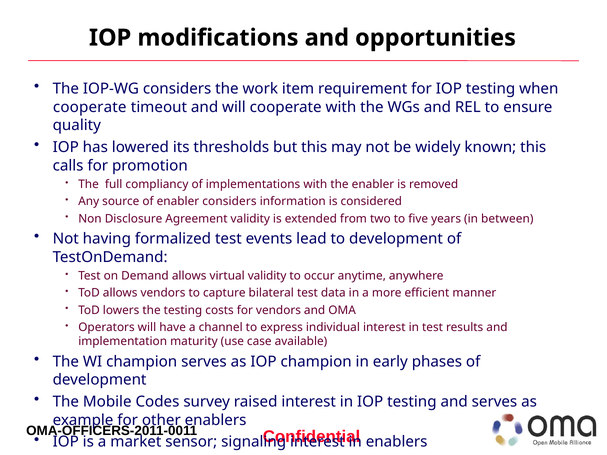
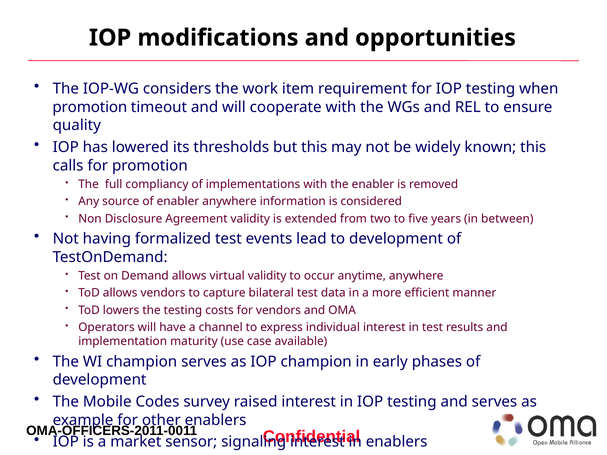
cooperate at (90, 107): cooperate -> promotion
enabler considers: considers -> anywhere
